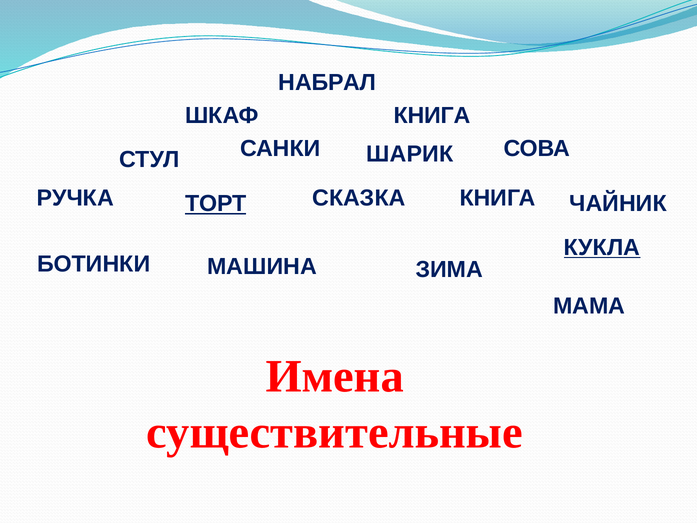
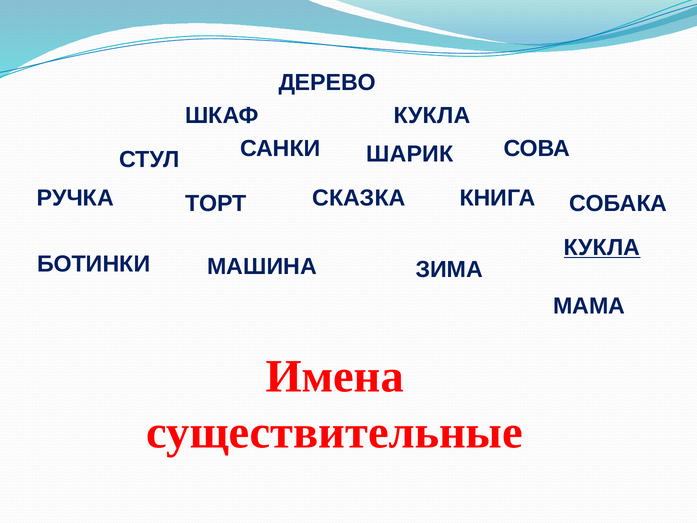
НАБРАЛ: НАБРАЛ -> ДЕРЕВО
КНИГА at (432, 116): КНИГА -> КУКЛА
ТОРТ underline: present -> none
ЧАЙНИК: ЧАЙНИК -> СОБАКА
